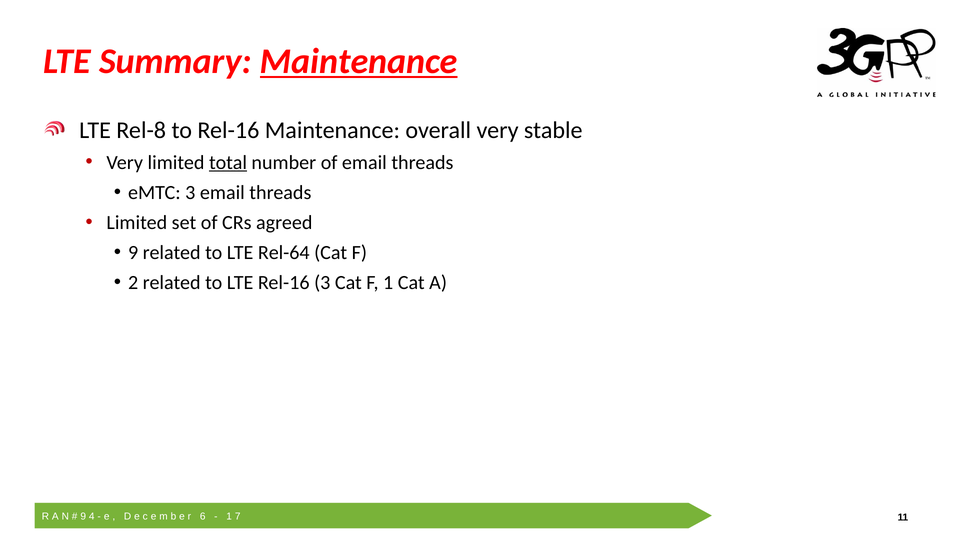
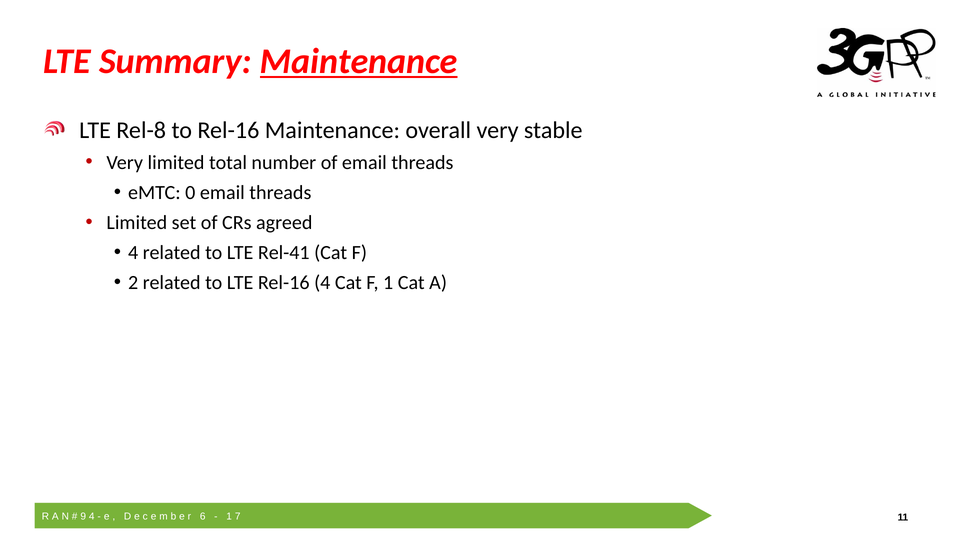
total underline: present -> none
eMTC 3: 3 -> 0
9 at (133, 253): 9 -> 4
Rel-64: Rel-64 -> Rel-41
Rel-16 3: 3 -> 4
